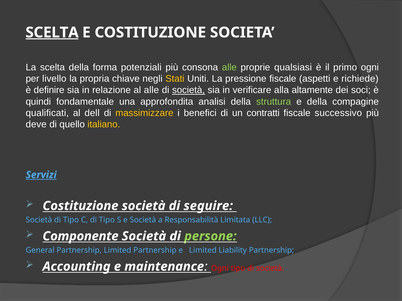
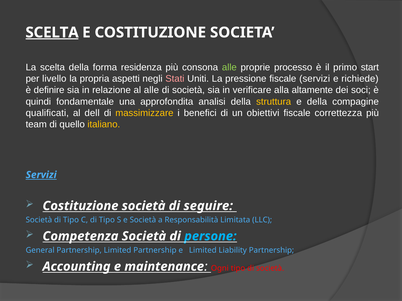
potenziali: potenziali -> residenza
qualsiasi: qualsiasi -> processo
primo ogni: ogni -> start
chiave: chiave -> aspetti
Stati colour: yellow -> pink
fiscale aspetti: aspetti -> servizi
società at (188, 90) underline: present -> none
struttura colour: light green -> yellow
contratti: contratti -> obiettivi
successivo: successivo -> correttezza
deve: deve -> team
Componente: Componente -> Competenza
persone colour: light green -> light blue
